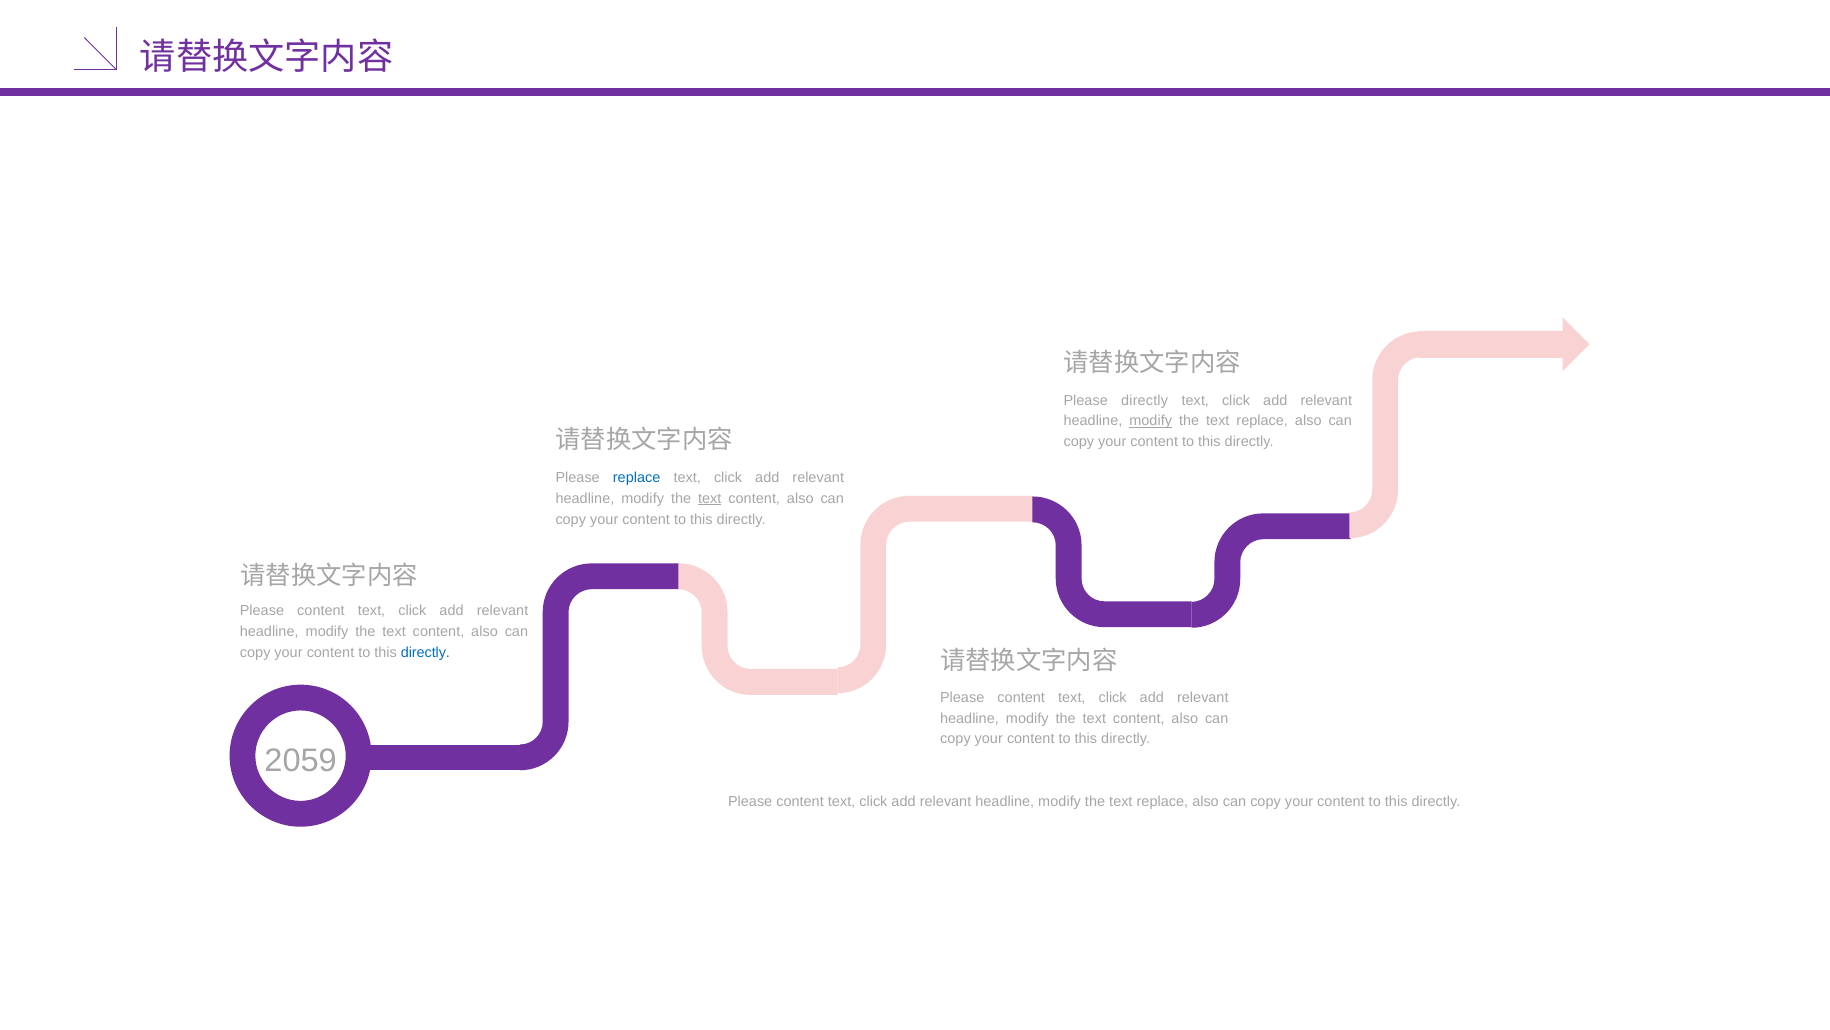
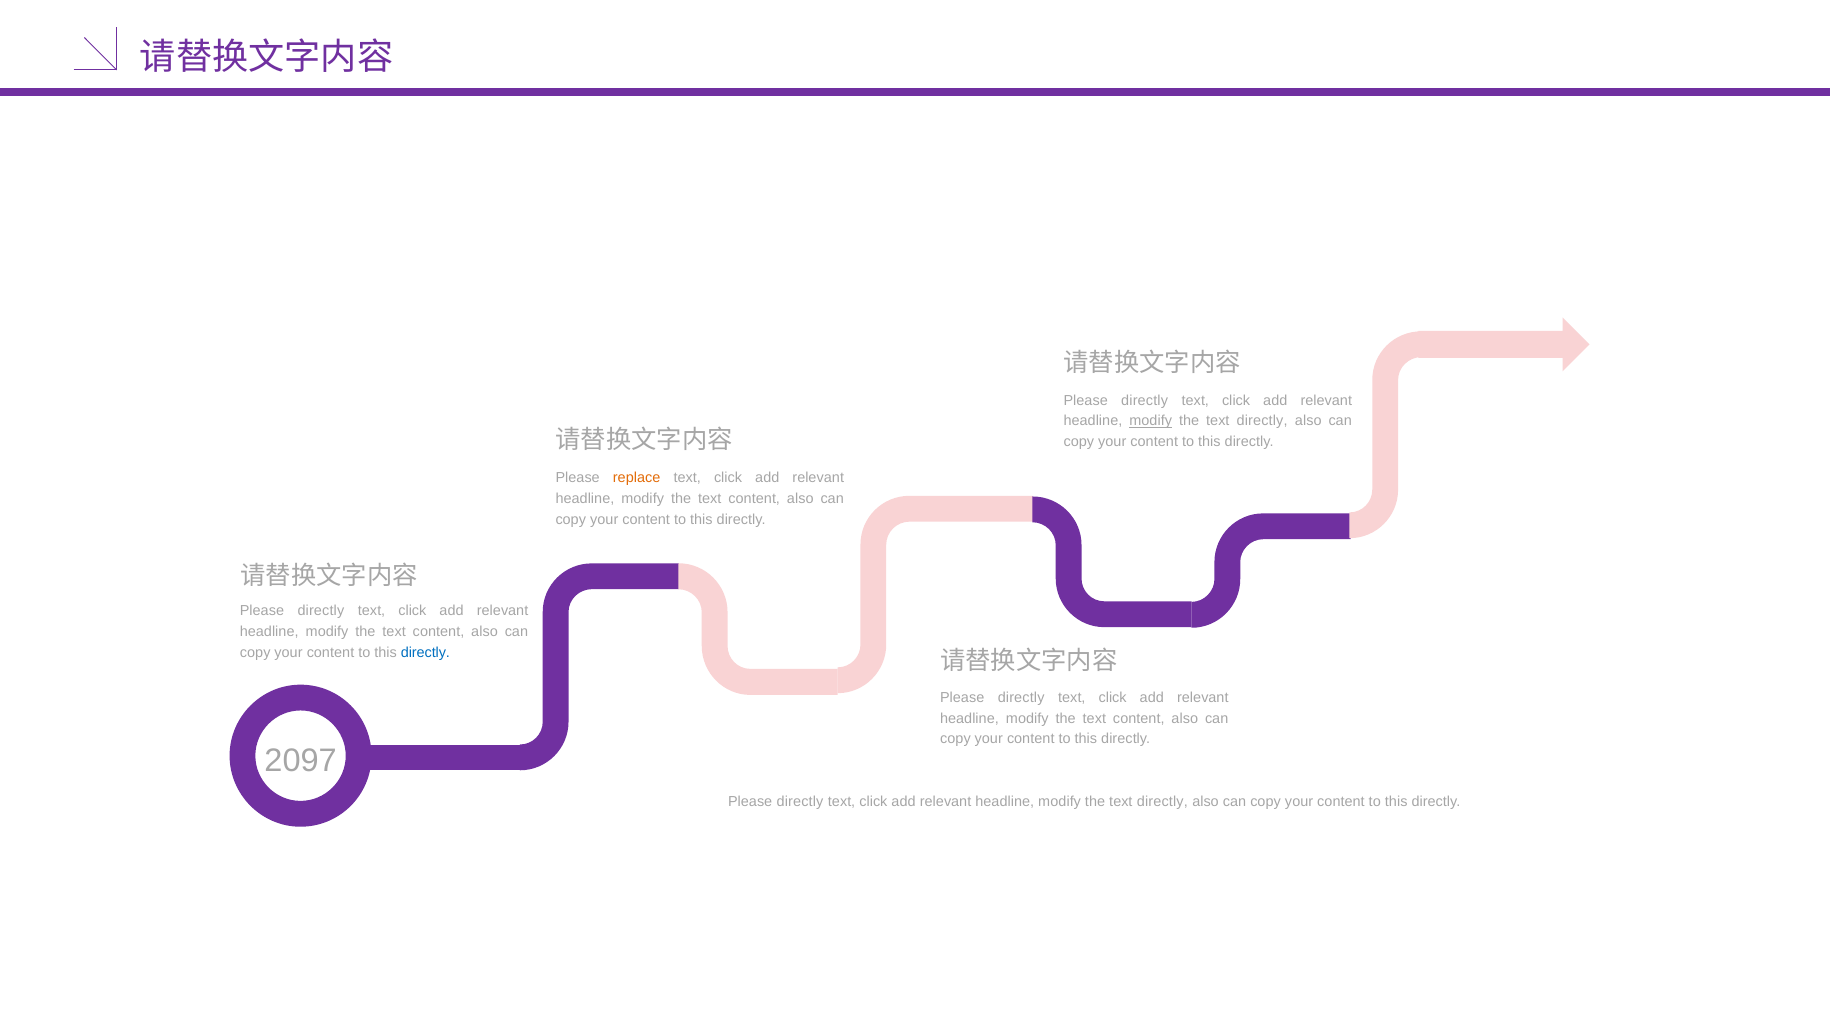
replace at (1262, 421): replace -> directly
replace at (637, 478) colour: blue -> orange
text at (710, 498) underline: present -> none
content at (321, 610): content -> directly
content at (1021, 697): content -> directly
2059: 2059 -> 2097
content at (800, 801): content -> directly
replace at (1162, 801): replace -> directly
